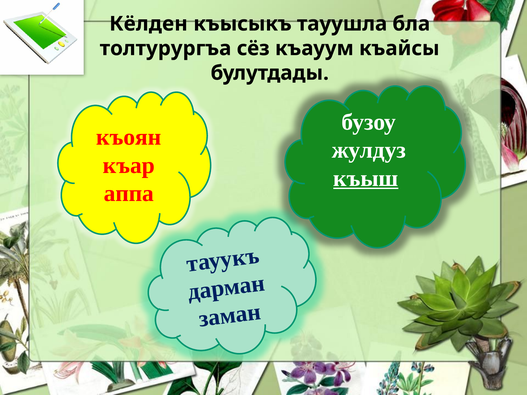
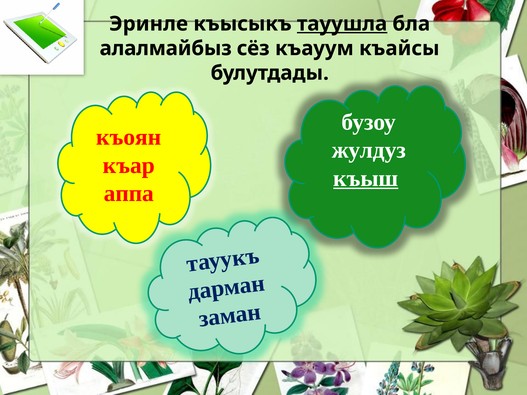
Кёлден: Кёлден -> Эринле
тауушла underline: none -> present
толтурургъа: толтурургъа -> алалмайбыз
